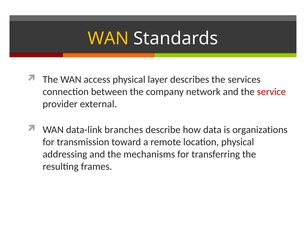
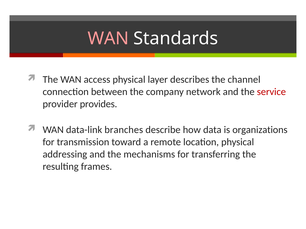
WAN at (108, 39) colour: yellow -> pink
services: services -> channel
external: external -> provides
